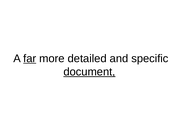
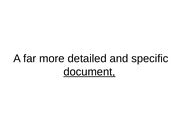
far underline: present -> none
